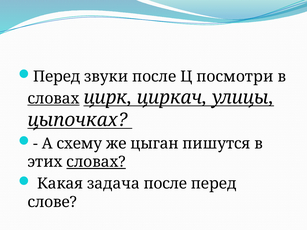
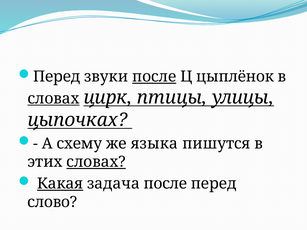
после at (154, 77) underline: none -> present
посмотри: посмотри -> цыплёнок
циркач: циркач -> птицы
цыган: цыган -> языка
Какая underline: none -> present
слове: слове -> слово
